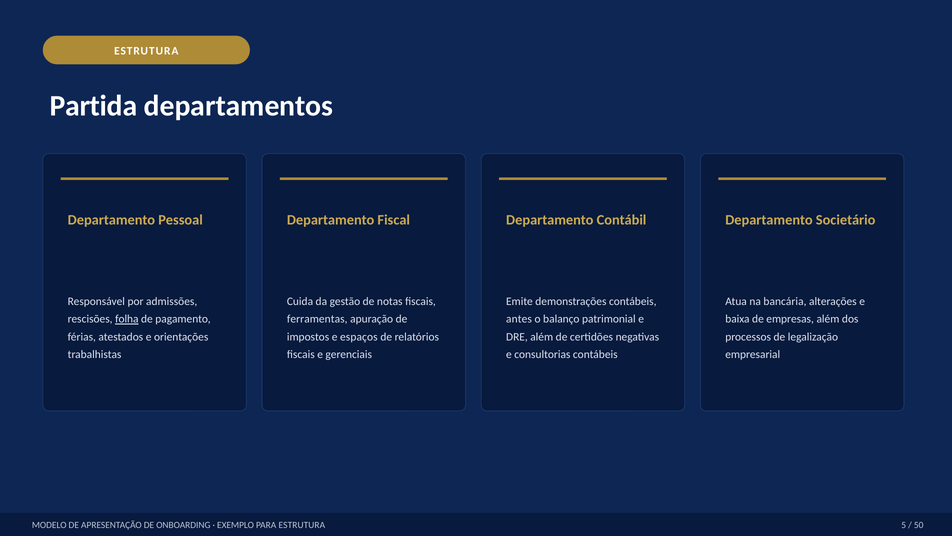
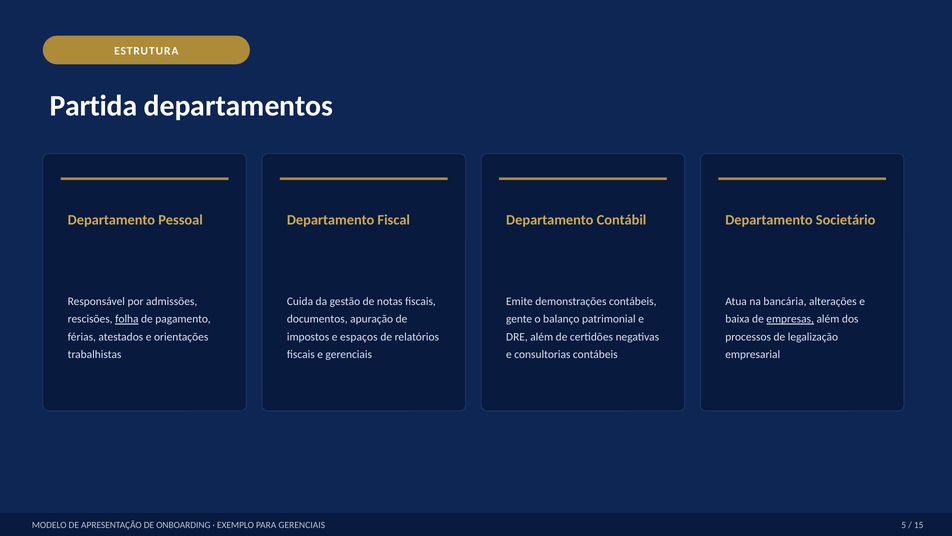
ferramentas: ferramentas -> documentos
antes: antes -> gente
empresas underline: none -> present
PARA ESTRUTURA: ESTRUTURA -> GERENCIAIS
50: 50 -> 15
